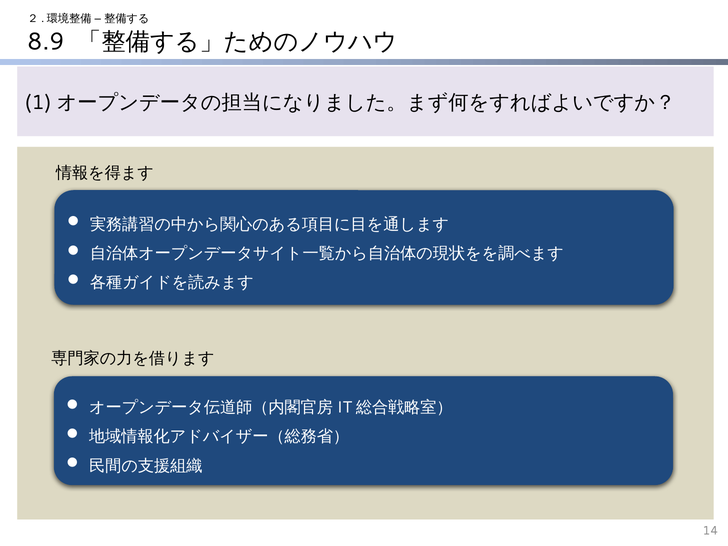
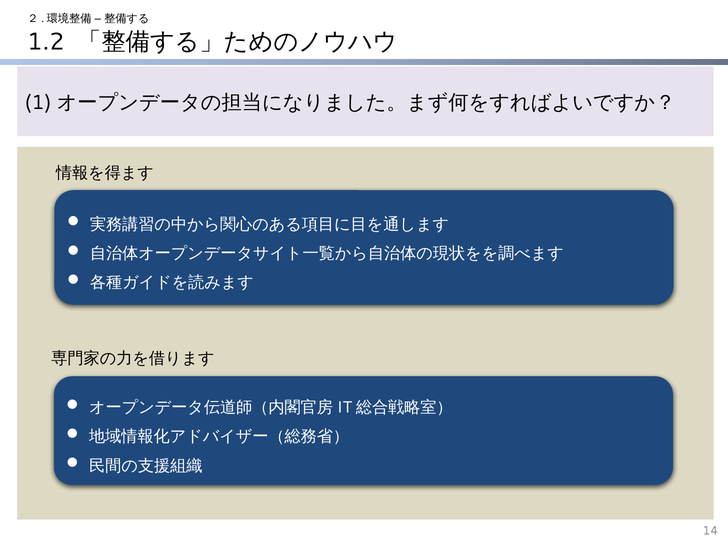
8.9: 8.9 -> 1.2
